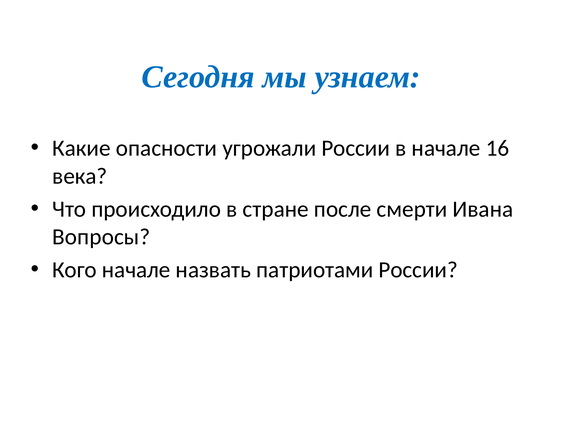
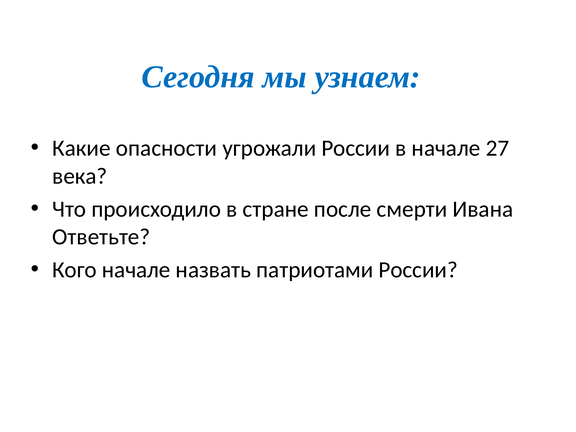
16: 16 -> 27
Вопросы: Вопросы -> Ответьте
